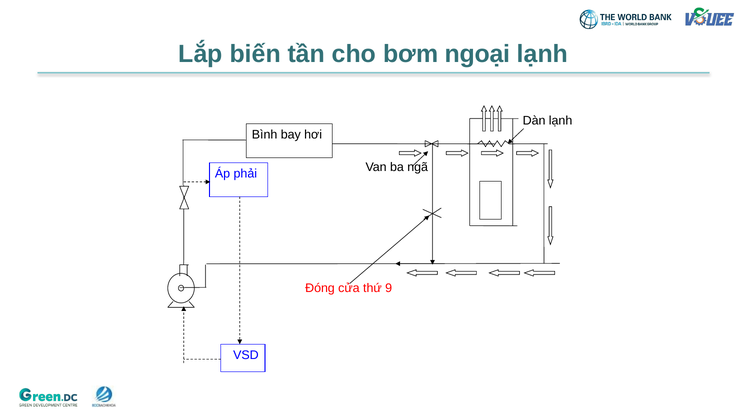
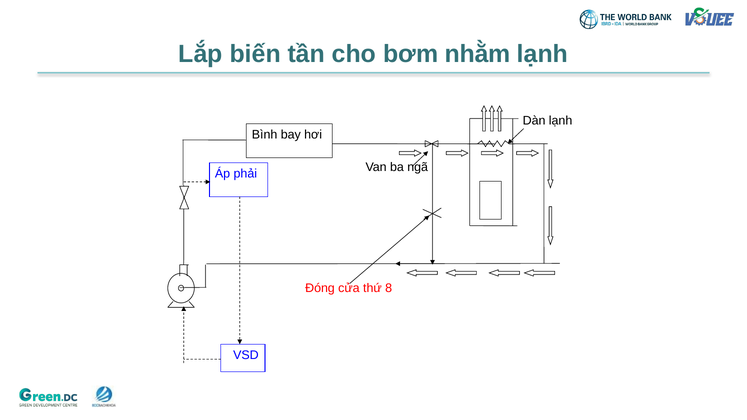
ngoại: ngoại -> nhằm
9: 9 -> 8
